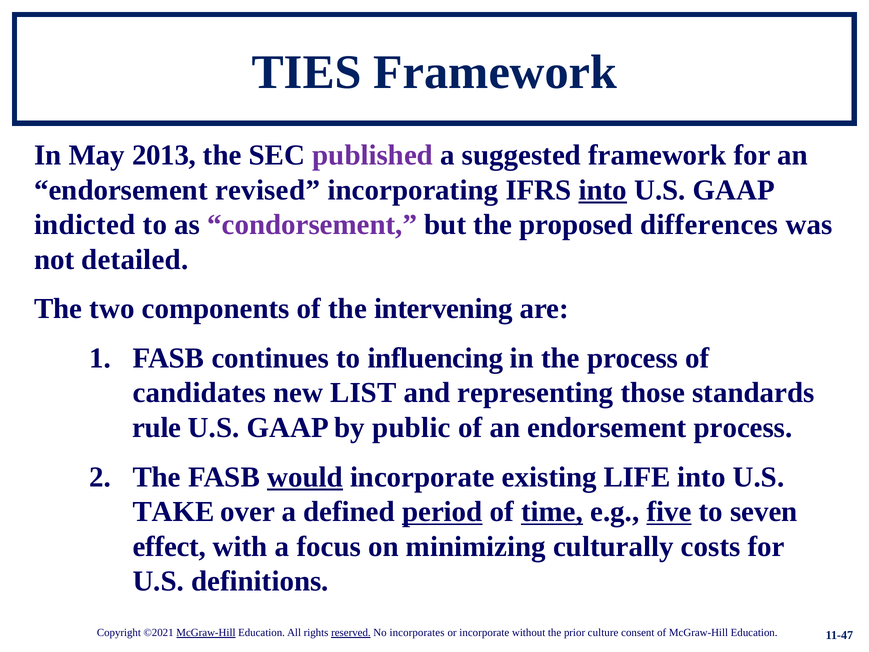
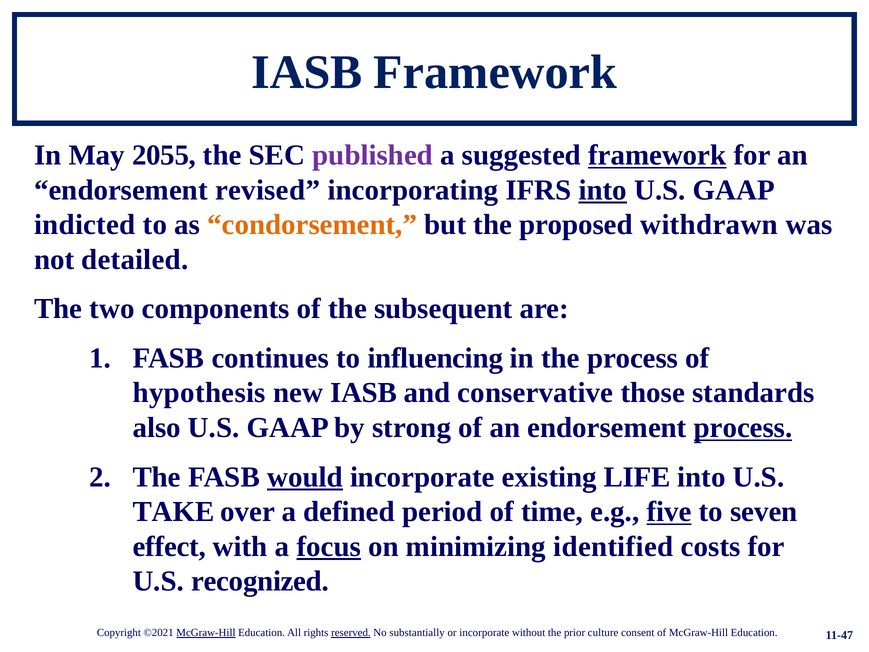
TIES at (307, 72): TIES -> IASB
2013: 2013 -> 2055
framework at (657, 155) underline: none -> present
condorsement colour: purple -> orange
differences: differences -> withdrawn
intervening: intervening -> subsequent
candidates: candidates -> hypothesis
new LIST: LIST -> IASB
representing: representing -> conservative
rule: rule -> also
public: public -> strong
process at (743, 428) underline: none -> present
period underline: present -> none
time underline: present -> none
focus underline: none -> present
culturally: culturally -> identified
definitions: definitions -> recognized
incorporates: incorporates -> substantially
